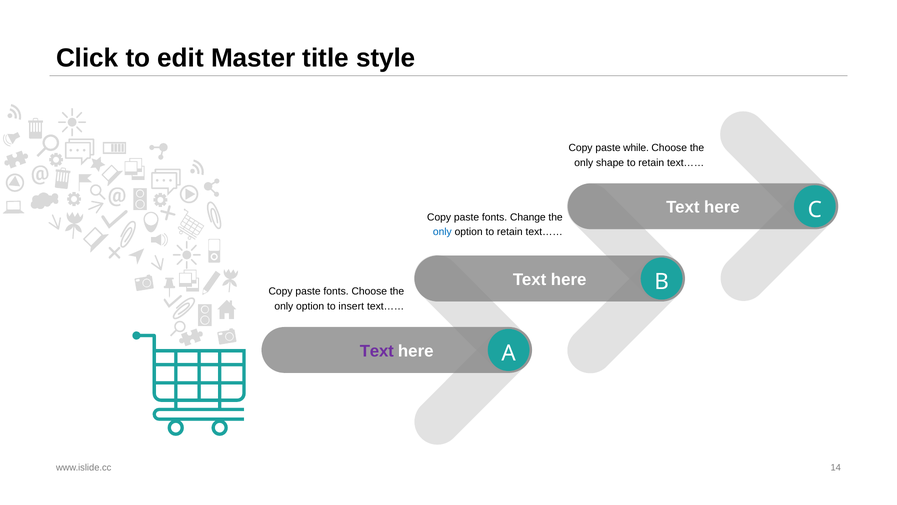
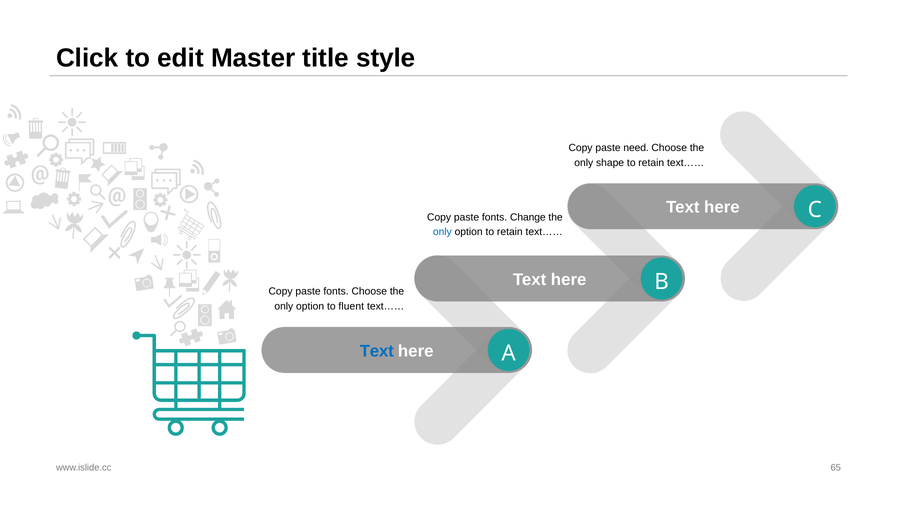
while: while -> need
insert: insert -> fluent
Text at (377, 351) colour: purple -> blue
14: 14 -> 65
